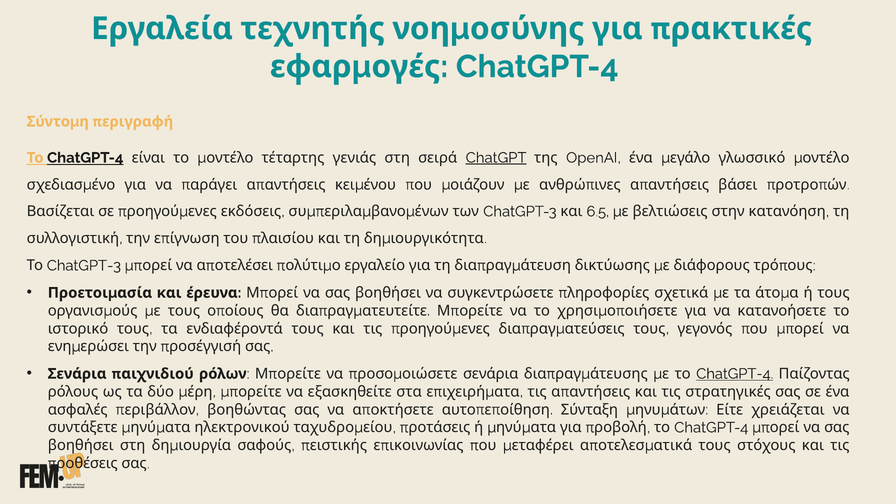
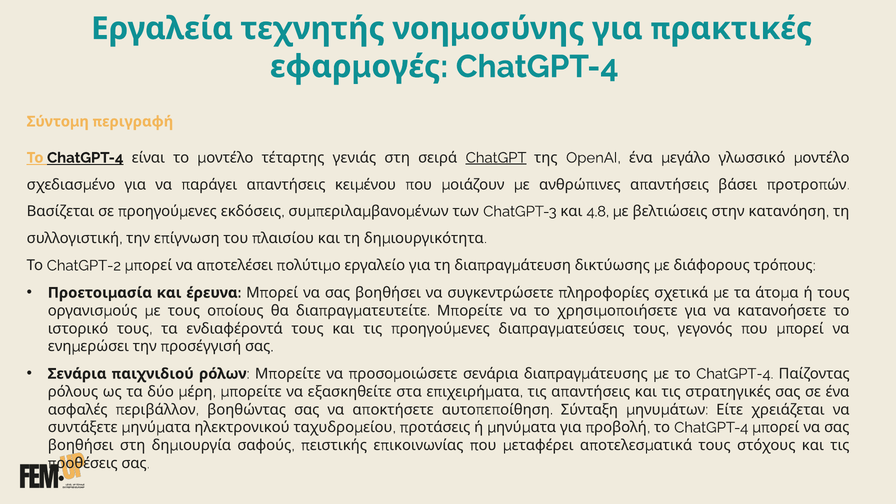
6.5: 6.5 -> 4.8
ChatGPT-3 at (84, 266): ChatGPT-3 -> ChatGPT-2
ChatGPT-4 at (735, 374) underline: present -> none
